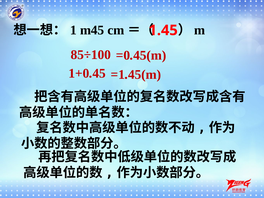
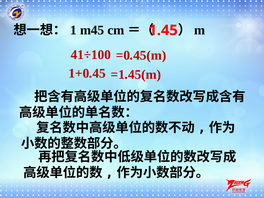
85÷100: 85÷100 -> 41÷100
